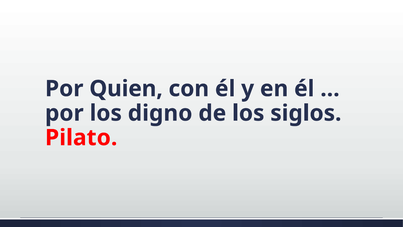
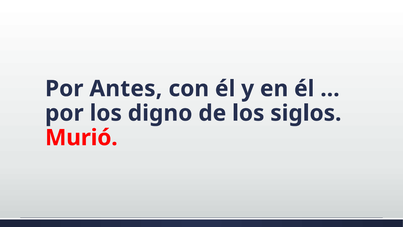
Quien: Quien -> Antes
Pilato: Pilato -> Murió
